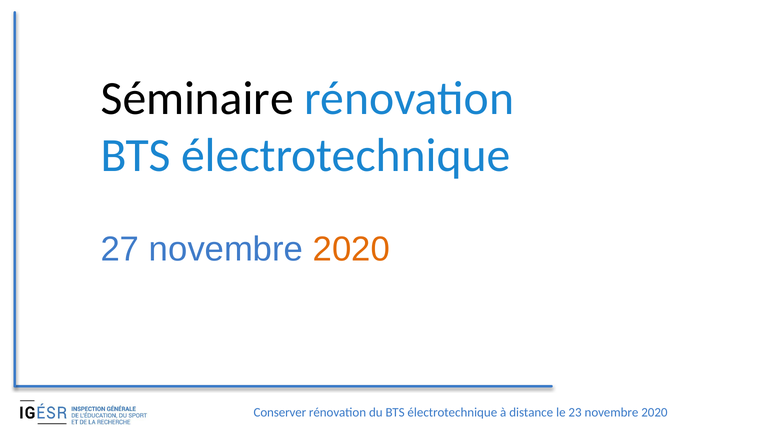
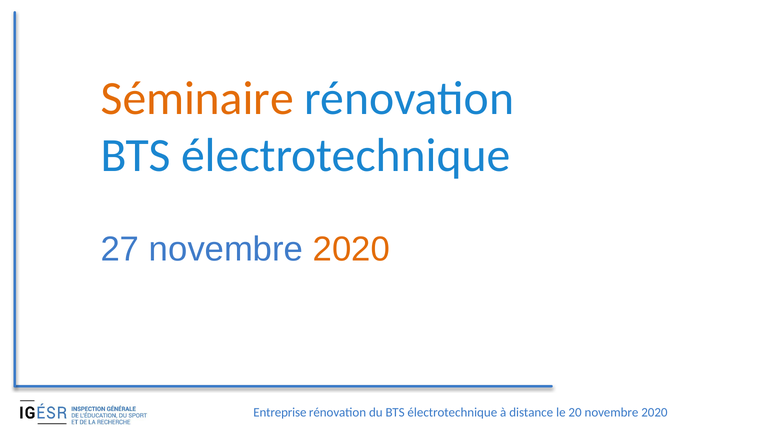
Séminaire colour: black -> orange
Conserver: Conserver -> Entreprise
23: 23 -> 20
